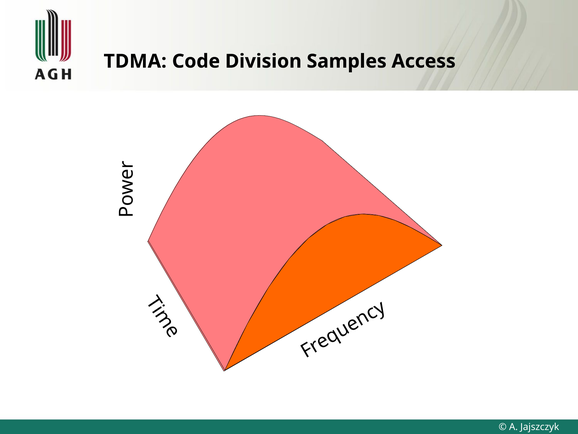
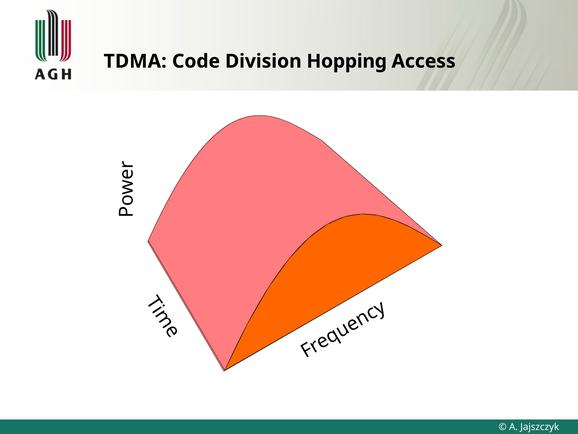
Samples: Samples -> Hopping
